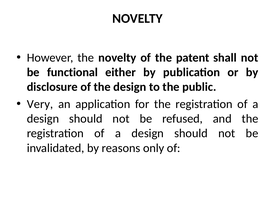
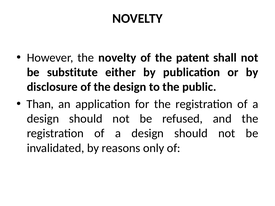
functional: functional -> substitute
Very: Very -> Than
